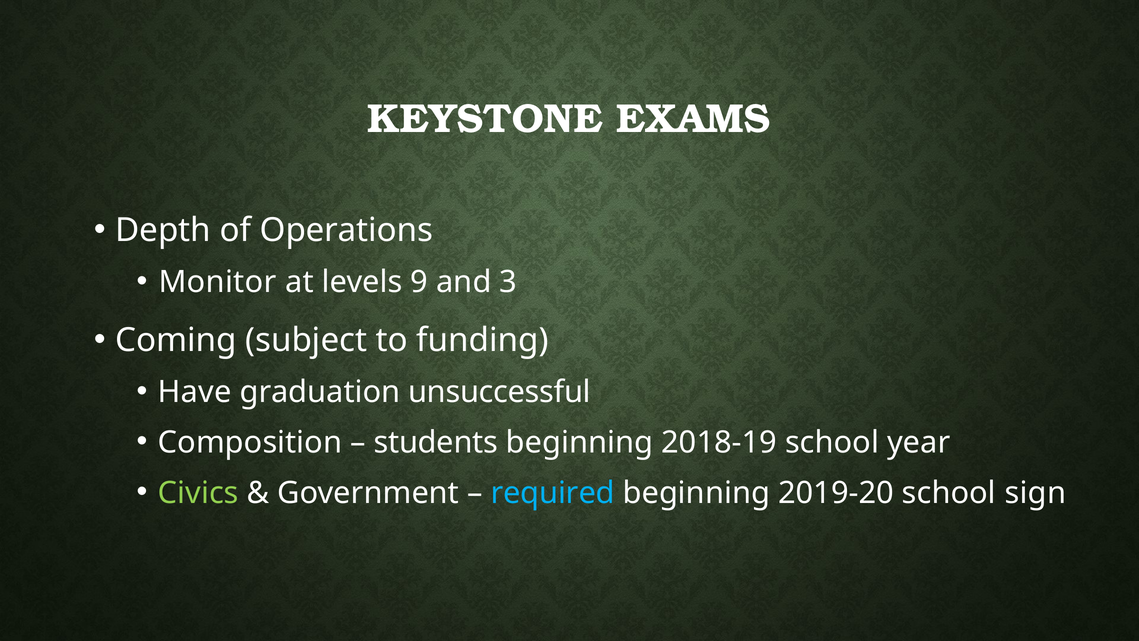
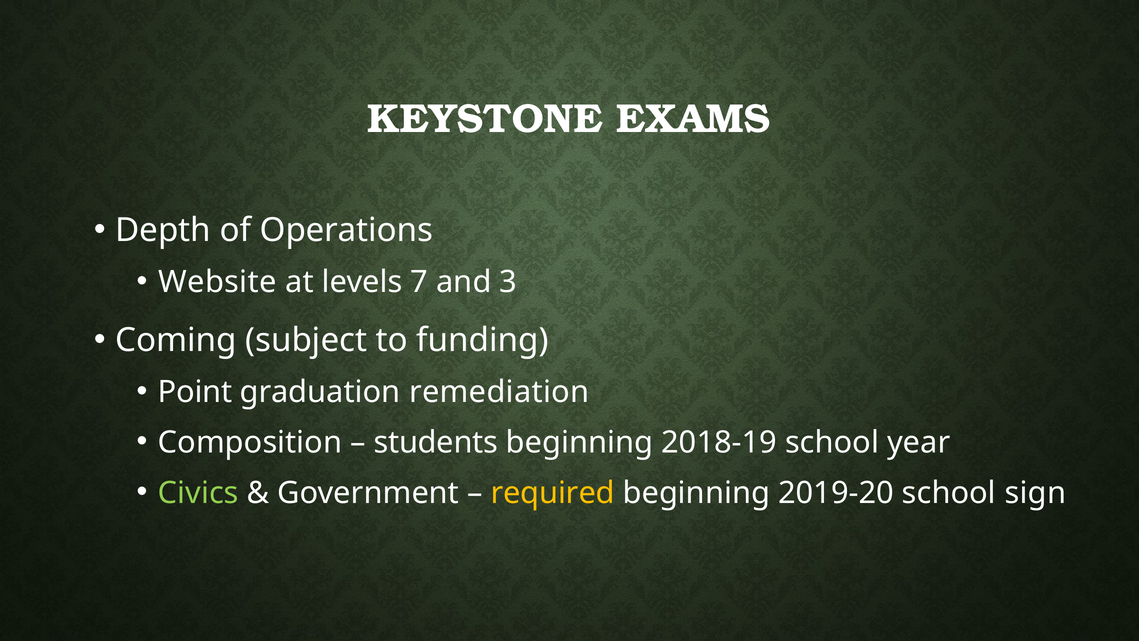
Monitor: Monitor -> Website
9: 9 -> 7
Have: Have -> Point
unsuccessful: unsuccessful -> remediation
required colour: light blue -> yellow
